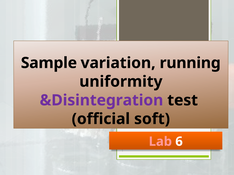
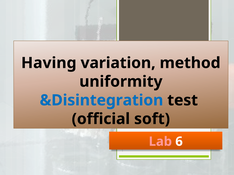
Sample: Sample -> Having
running: running -> method
&Disintegration colour: purple -> blue
